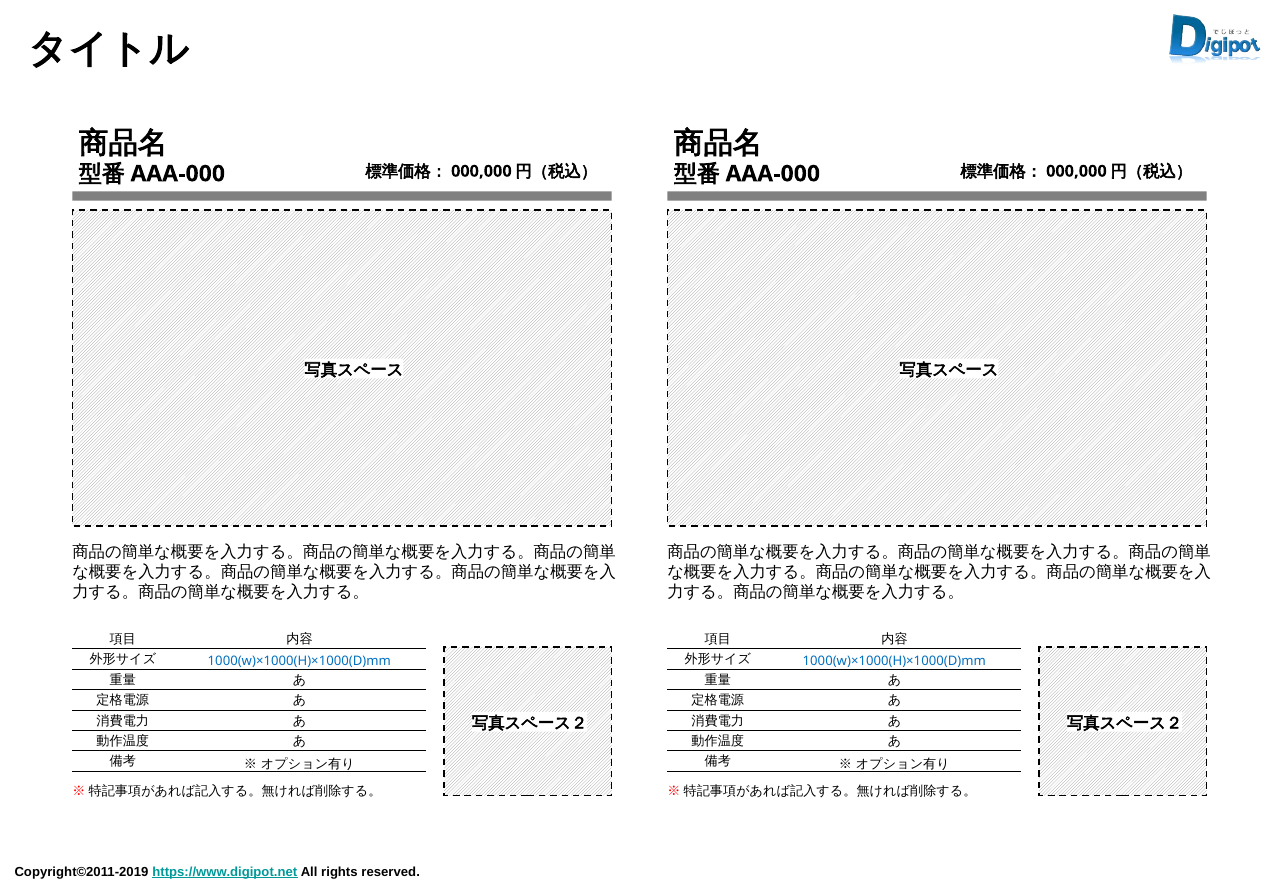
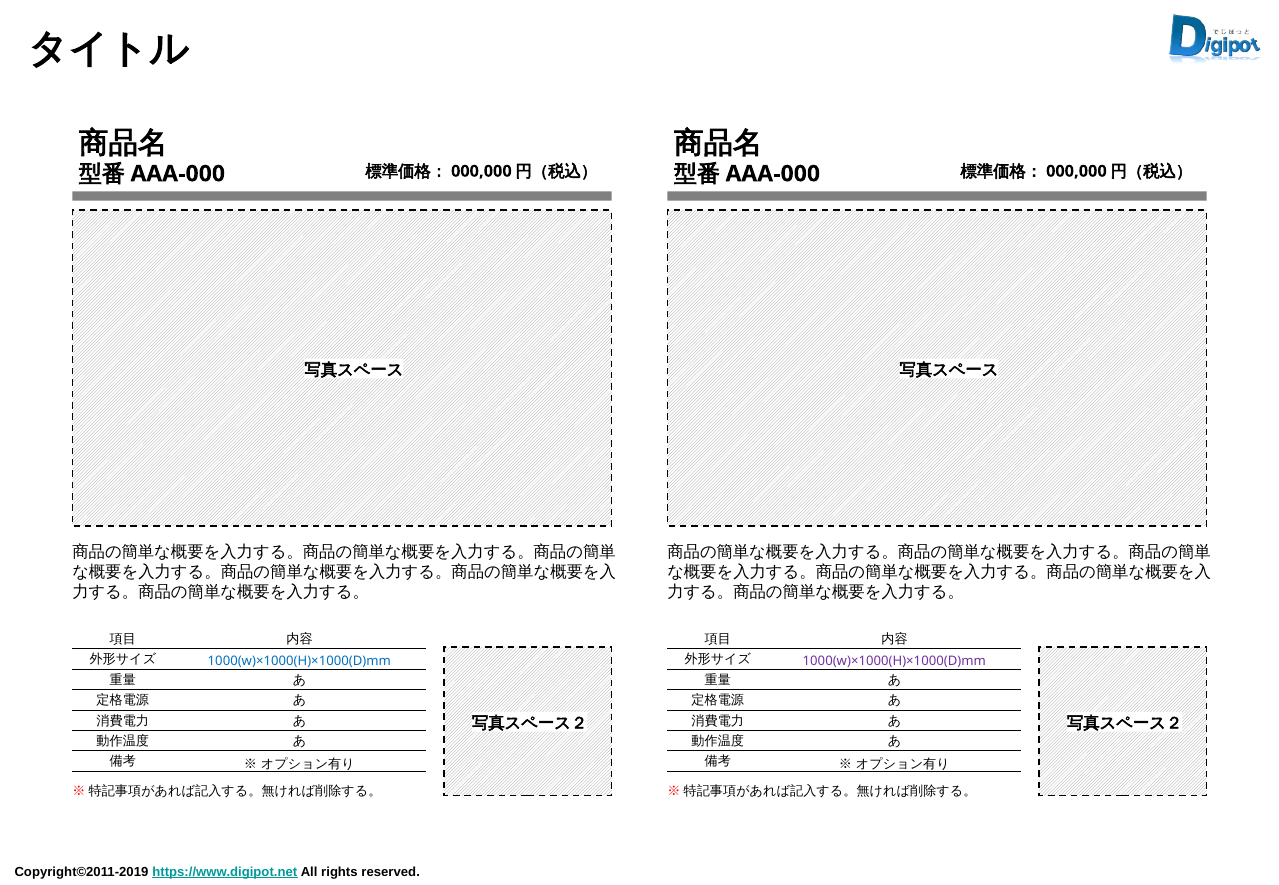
1000(w)×1000(H)×1000(D)mm at (894, 661) colour: blue -> purple
